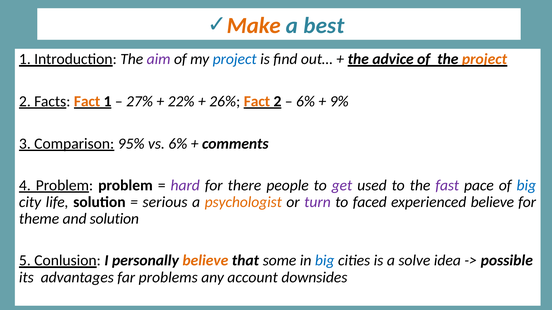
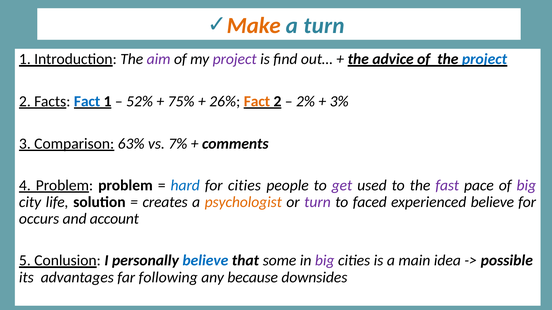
a best: best -> turn
project at (235, 59) colour: blue -> purple
project at (485, 59) colour: orange -> blue
Fact at (87, 102) colour: orange -> blue
27%: 27% -> 52%
22%: 22% -> 75%
6% at (306, 102): 6% -> 2%
9%: 9% -> 3%
95%: 95% -> 63%
vs 6%: 6% -> 7%
hard colour: purple -> blue
for there: there -> cities
big at (526, 186) colour: blue -> purple
serious: serious -> creates
theme: theme -> occurs
and solution: solution -> account
believe at (205, 261) colour: orange -> blue
big at (325, 261) colour: blue -> purple
solve: solve -> main
problems: problems -> following
account: account -> because
